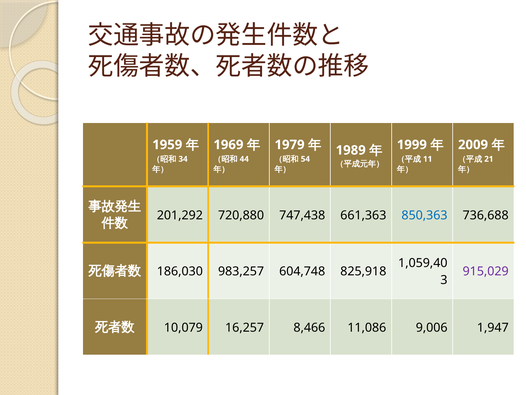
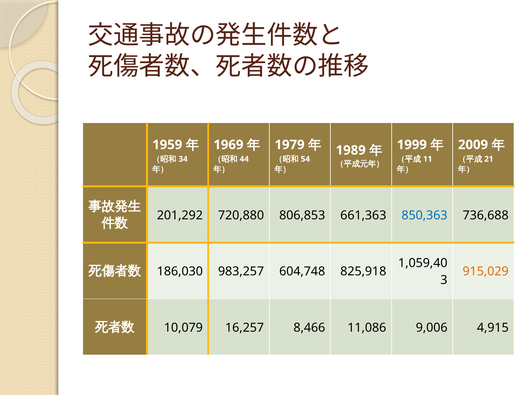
747,438: 747,438 -> 806,853
915,029 colour: purple -> orange
1,947: 1,947 -> 4,915
